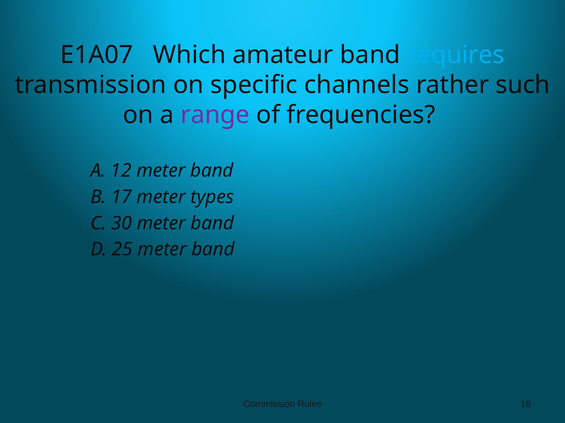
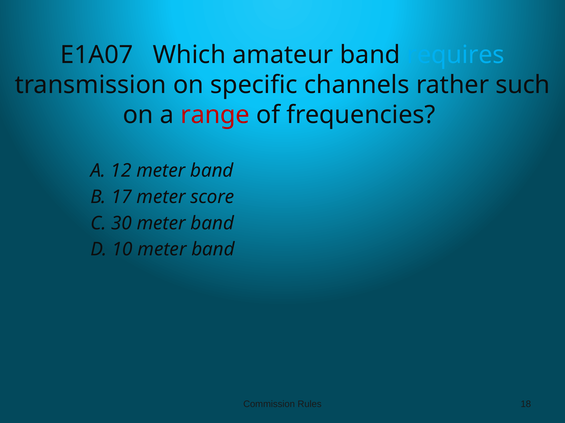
range colour: purple -> red
types: types -> score
25: 25 -> 10
